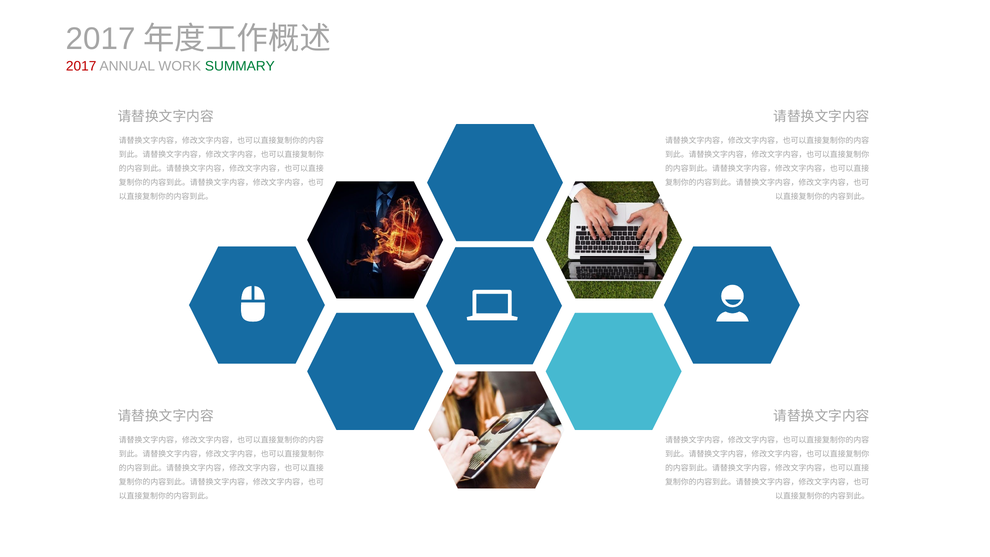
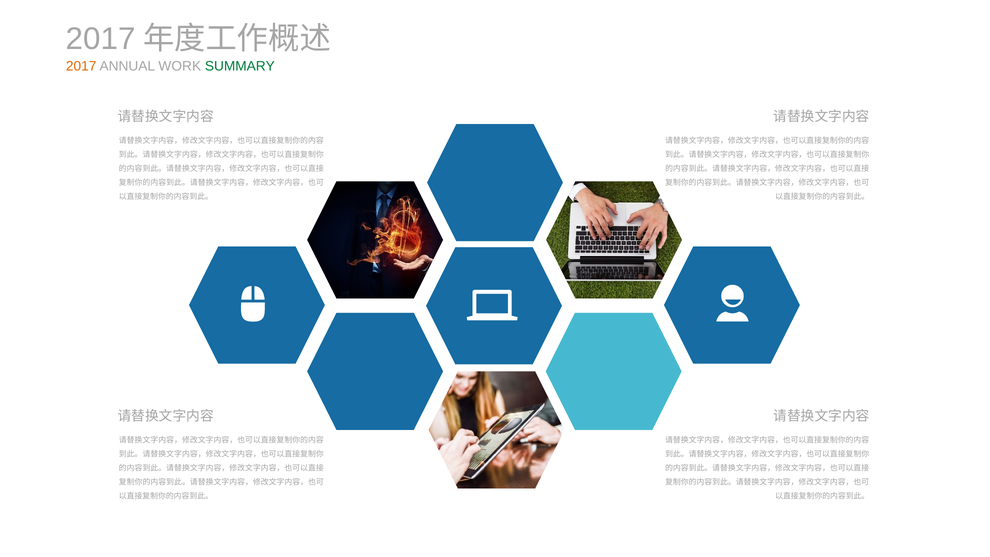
2017 at (81, 66) colour: red -> orange
